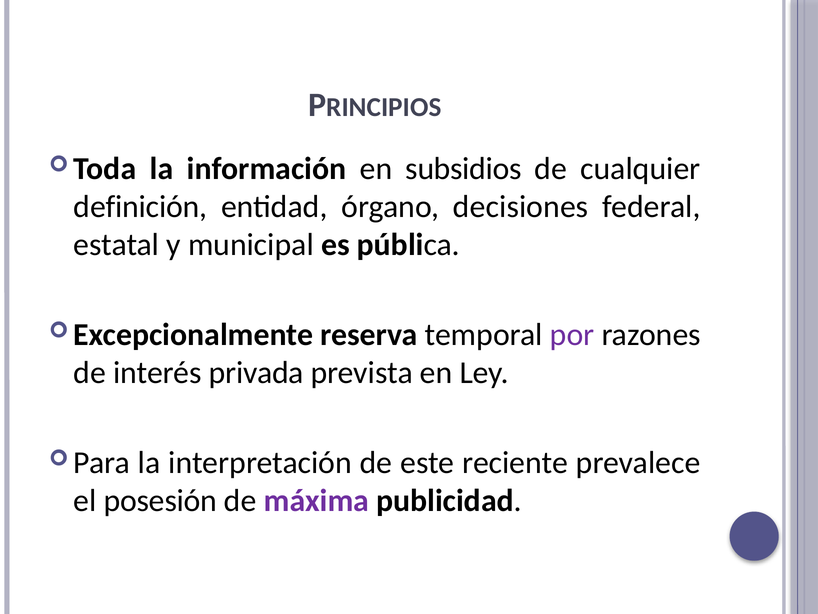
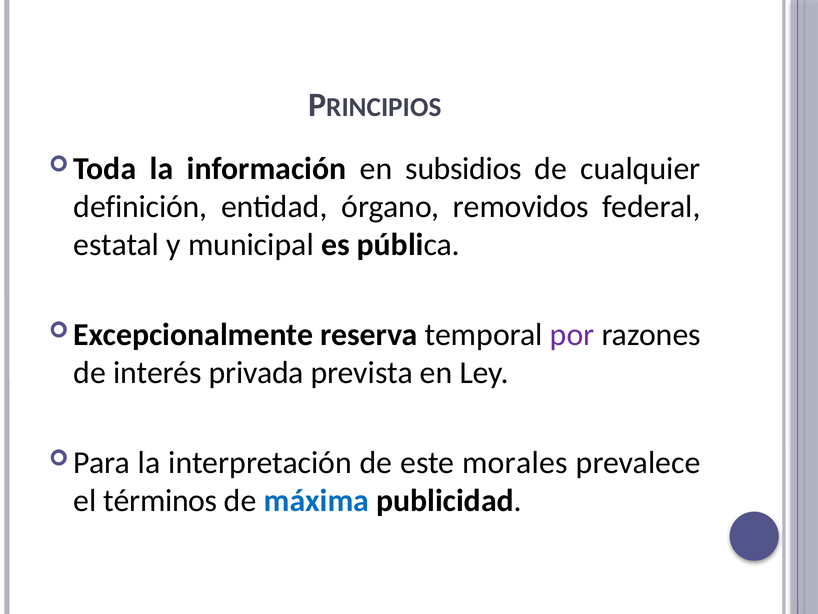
decisiones: decisiones -> removidos
reciente: reciente -> morales
posesión: posesión -> términos
máxima colour: purple -> blue
